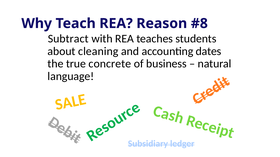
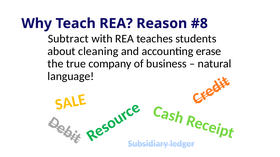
dates: dates -> erase
concrete: concrete -> company
